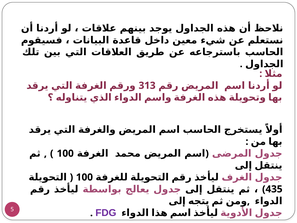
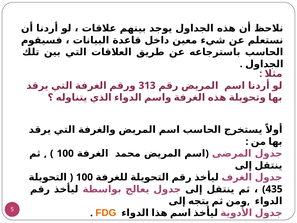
FDG colour: purple -> orange
